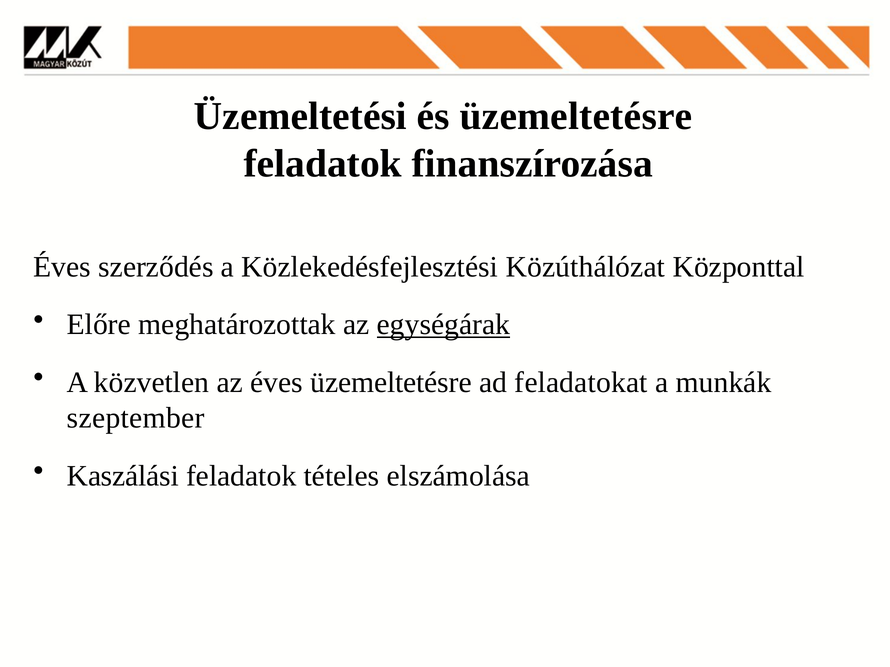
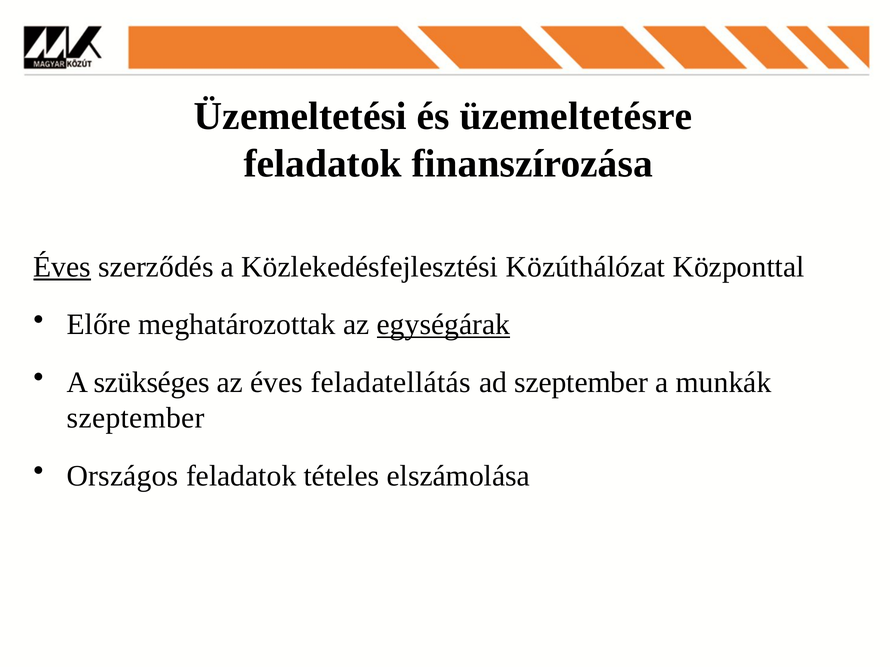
Éves at (62, 267) underline: none -> present
közvetlen: közvetlen -> szükséges
éves üzemeltetésre: üzemeltetésre -> feladatellátás
ad feladatokat: feladatokat -> szeptember
Kaszálási: Kaszálási -> Országos
